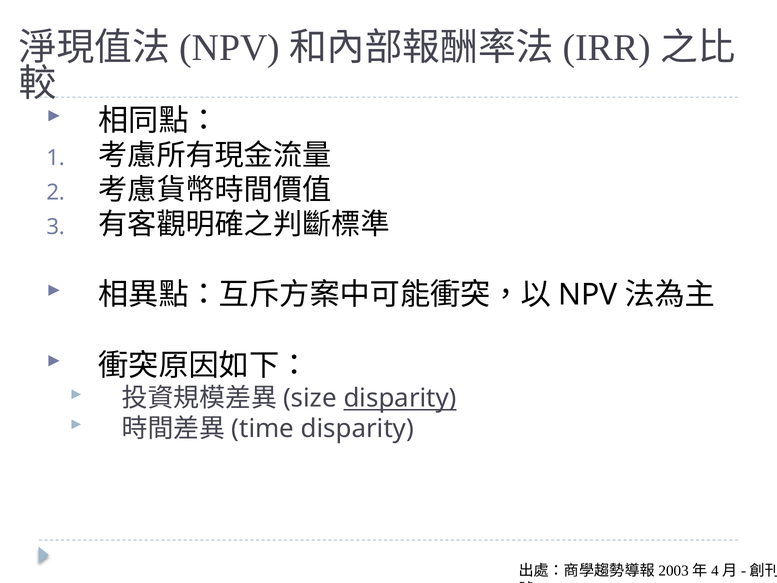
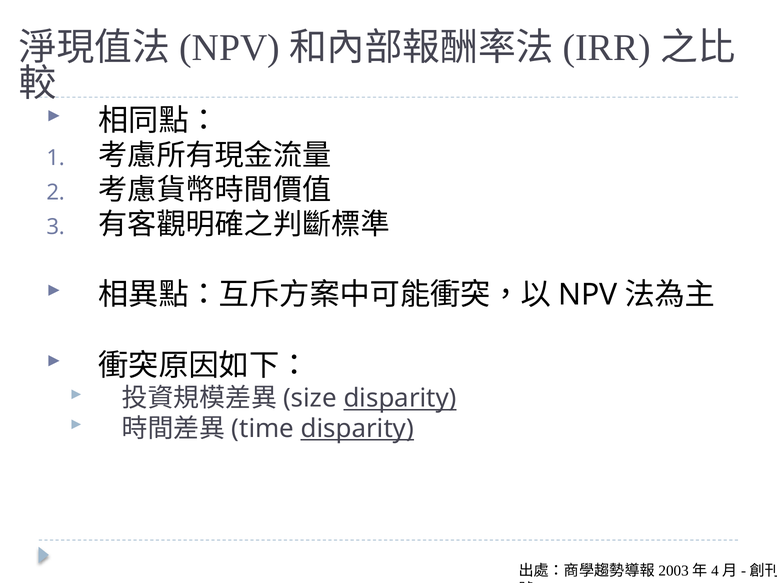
disparity at (357, 428) underline: none -> present
